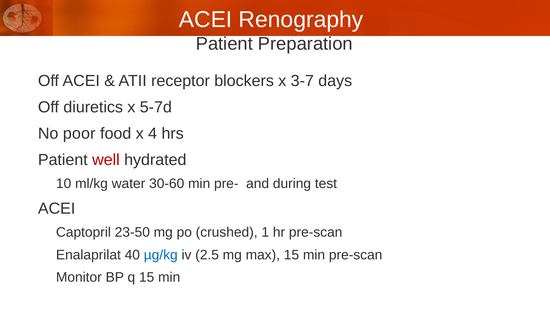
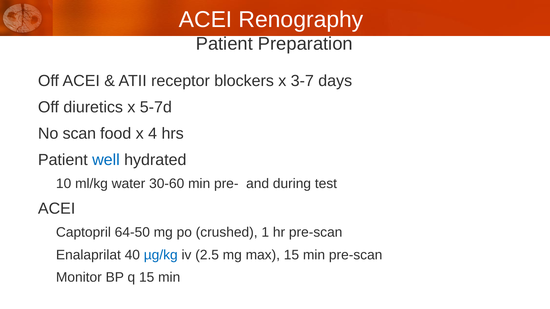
poor: poor -> scan
well colour: red -> blue
23-50: 23-50 -> 64-50
